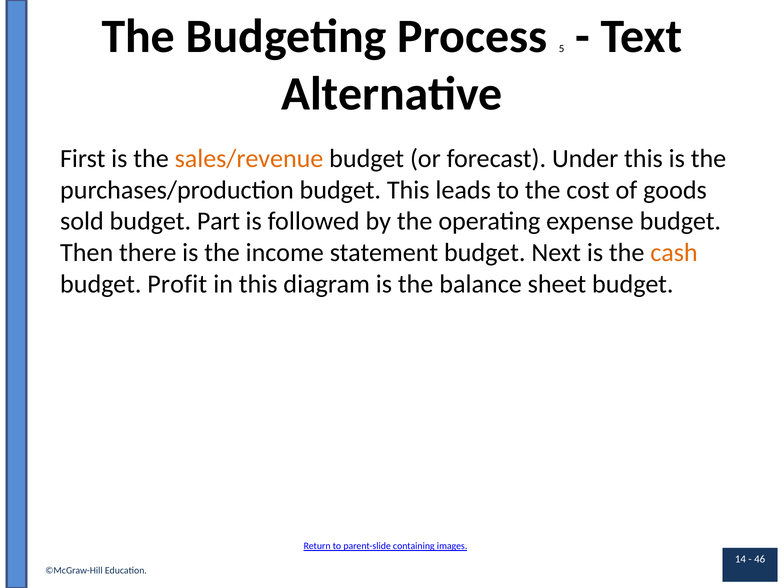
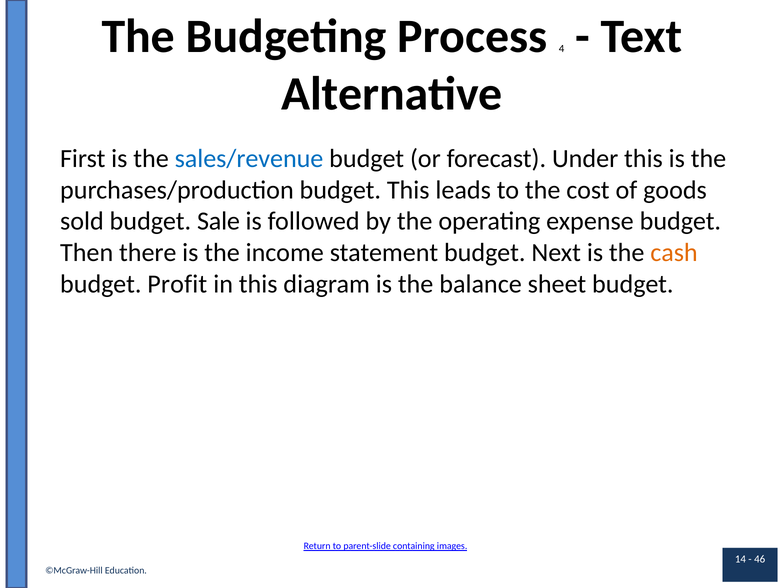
5: 5 -> 4
sales/revenue colour: orange -> blue
Part: Part -> Sale
